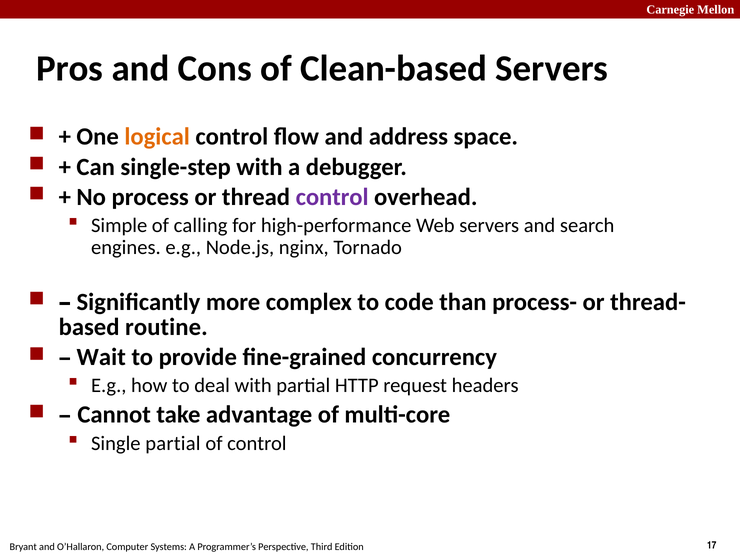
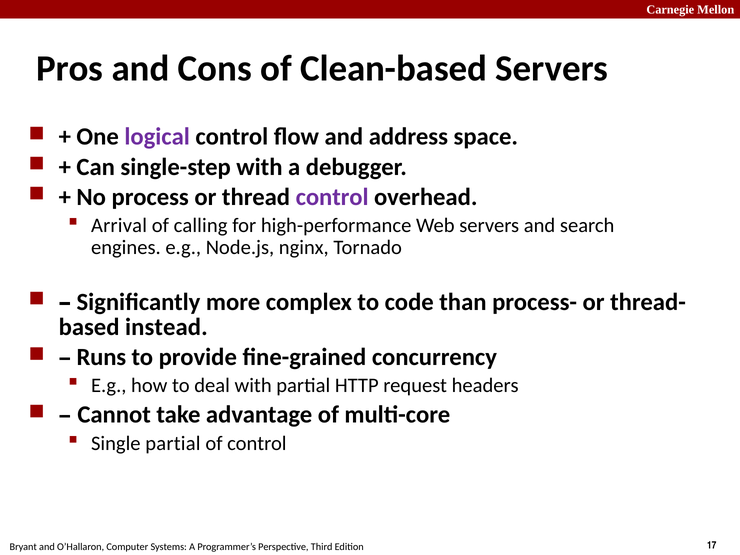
logical colour: orange -> purple
Simple: Simple -> Arrival
routine: routine -> instead
Wait: Wait -> Runs
